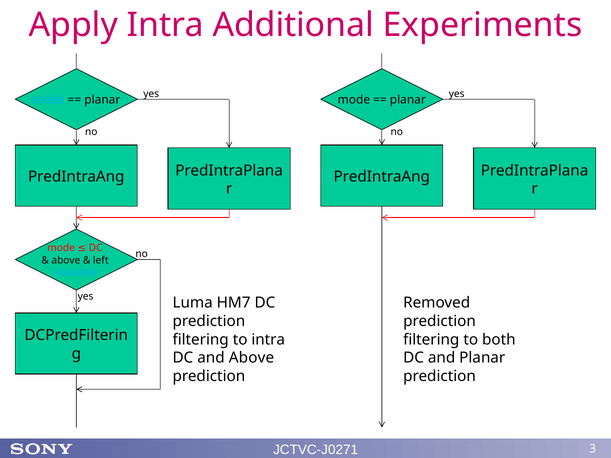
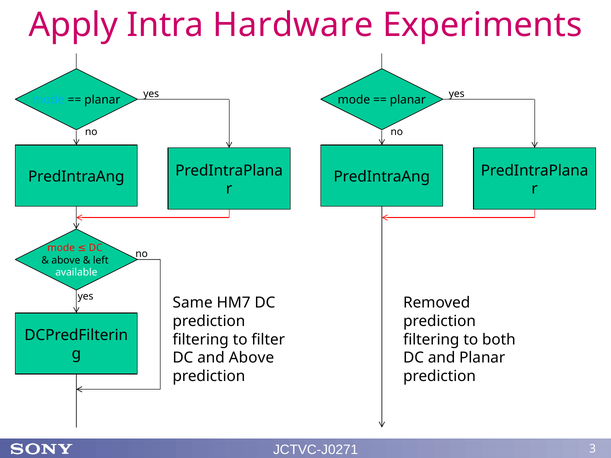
Additional: Additional -> Hardware
available colour: light blue -> white
Luma: Luma -> Same
to intra: intra -> filter
